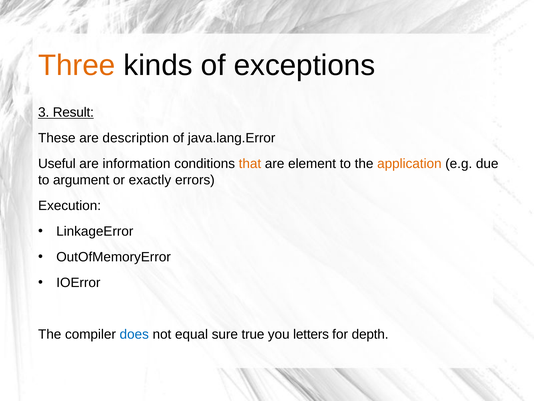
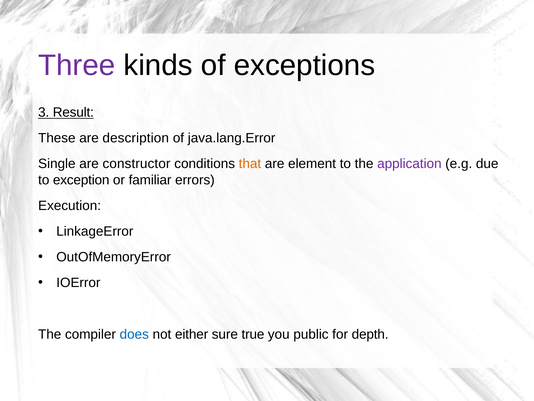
Three colour: orange -> purple
Useful: Useful -> Single
information: information -> constructor
application colour: orange -> purple
argument: argument -> exception
exactly: exactly -> familiar
equal: equal -> either
letters: letters -> public
